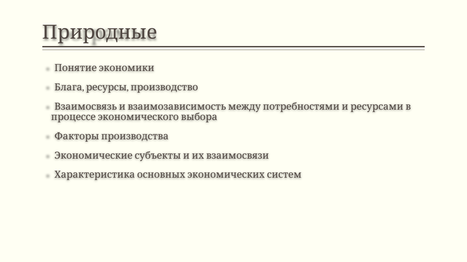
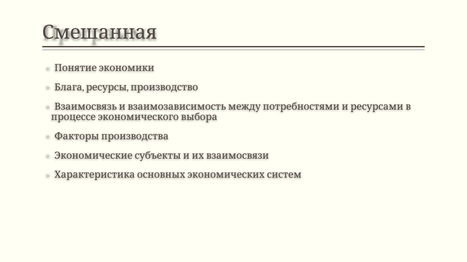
Природные: Природные -> Смешанная
